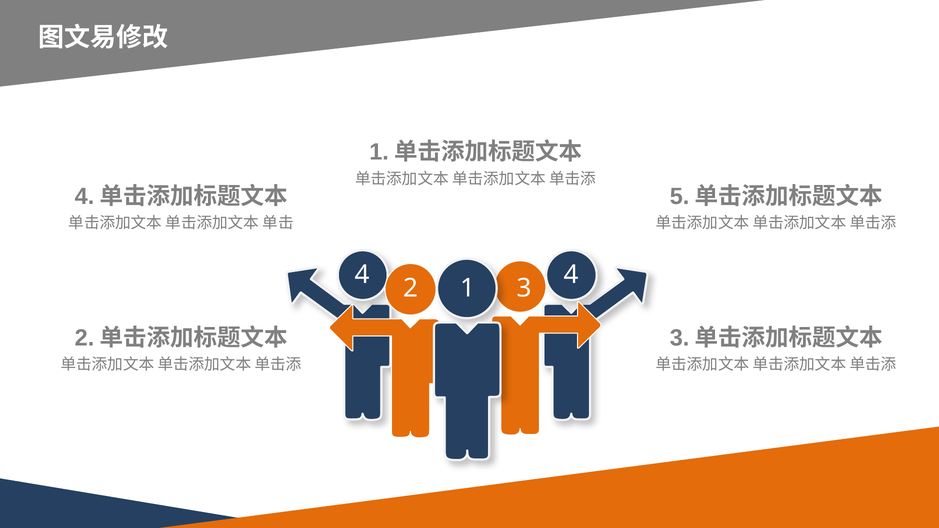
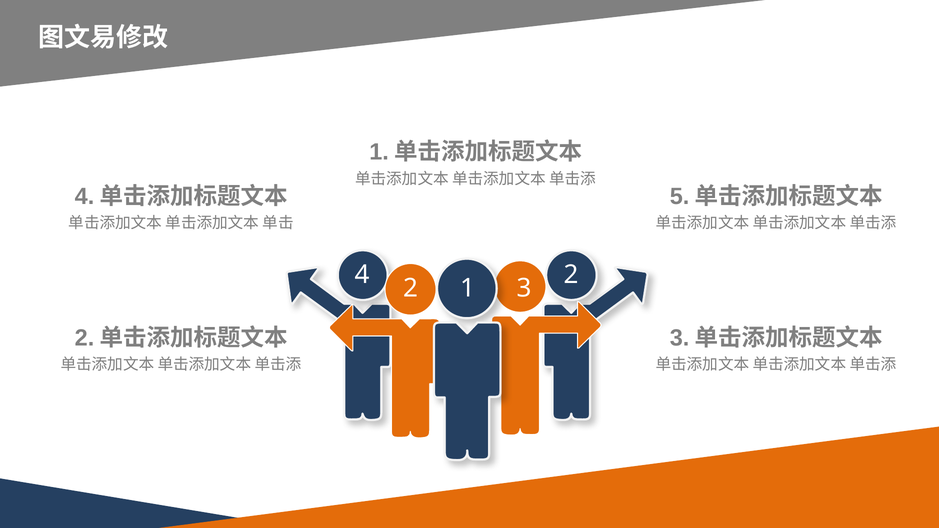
4 4: 4 -> 2
